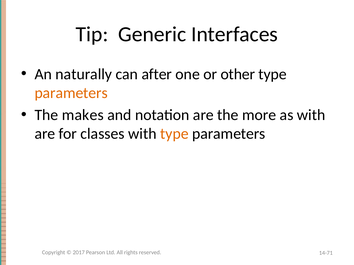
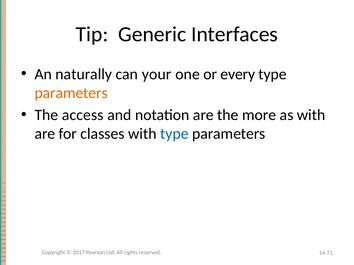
after: after -> your
other: other -> every
makes: makes -> access
type at (174, 134) colour: orange -> blue
